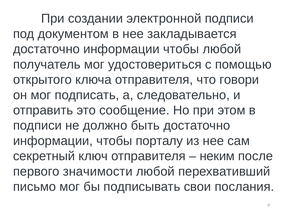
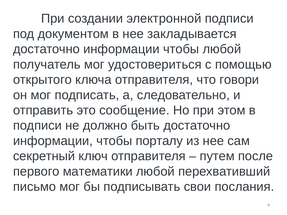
неким: неким -> путем
значимости: значимости -> математики
